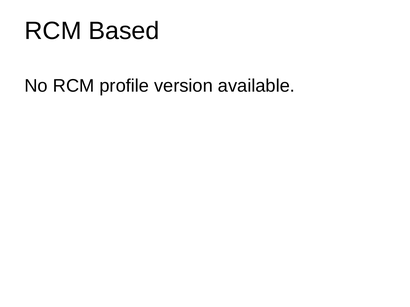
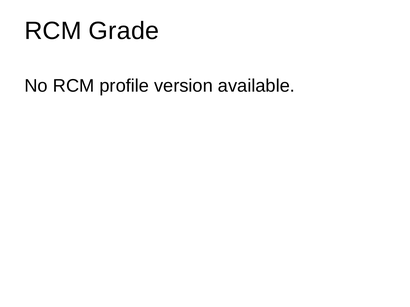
Based: Based -> Grade
